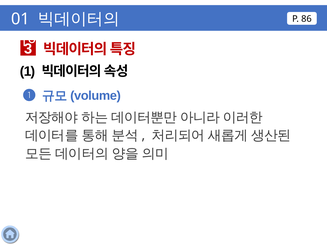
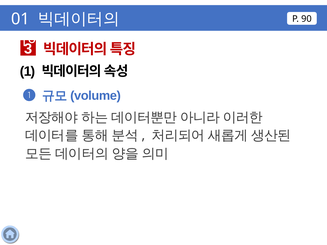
86: 86 -> 90
